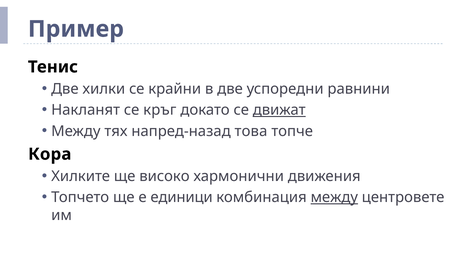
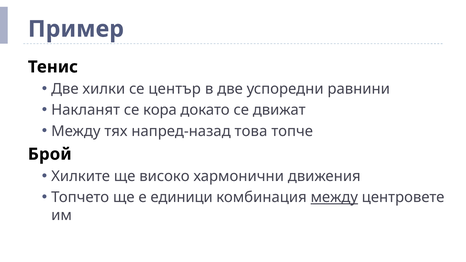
крайни: крайни -> център
кръг: кръг -> кора
движат underline: present -> none
Кора: Кора -> Брой
